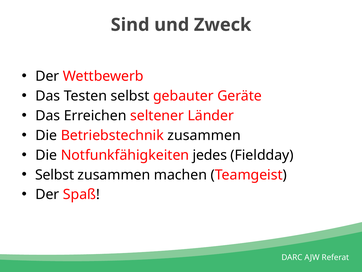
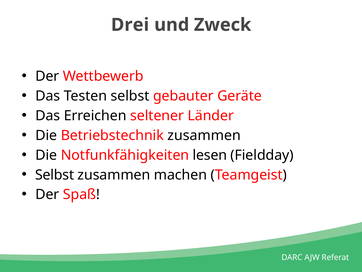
Sind: Sind -> Drei
jedes: jedes -> lesen
